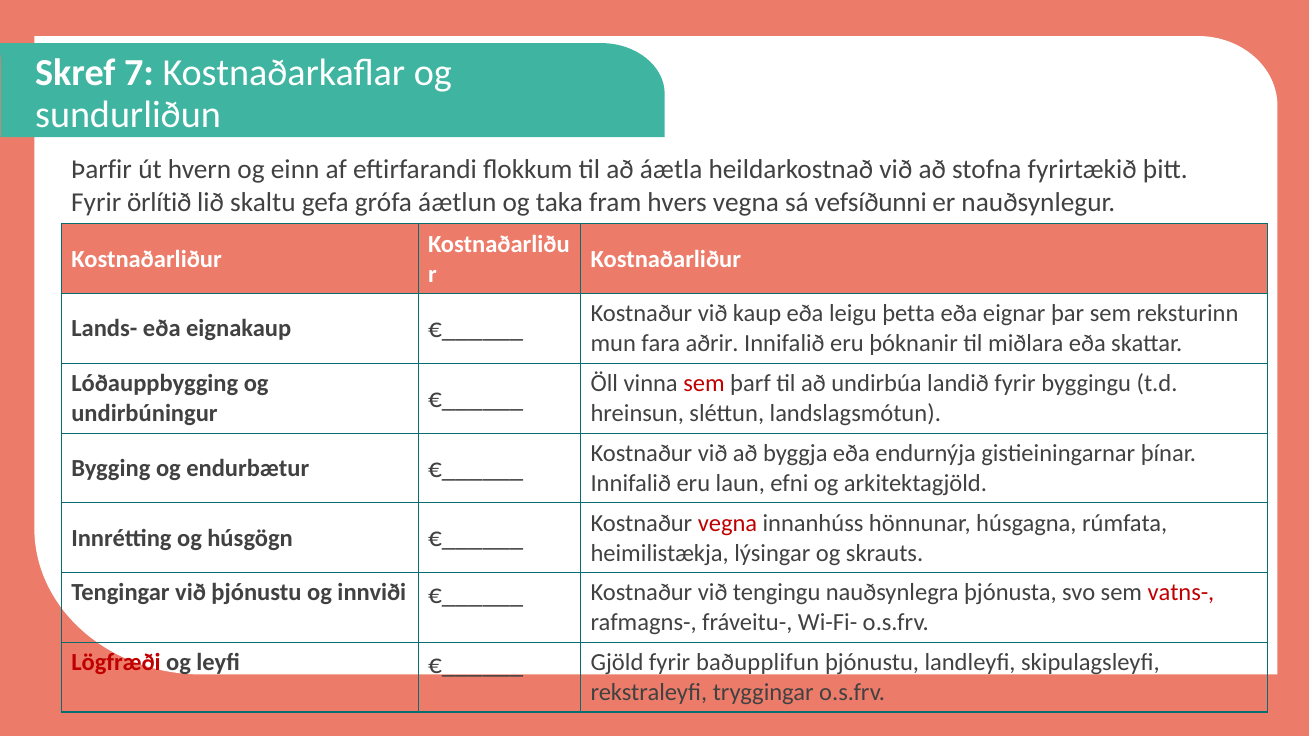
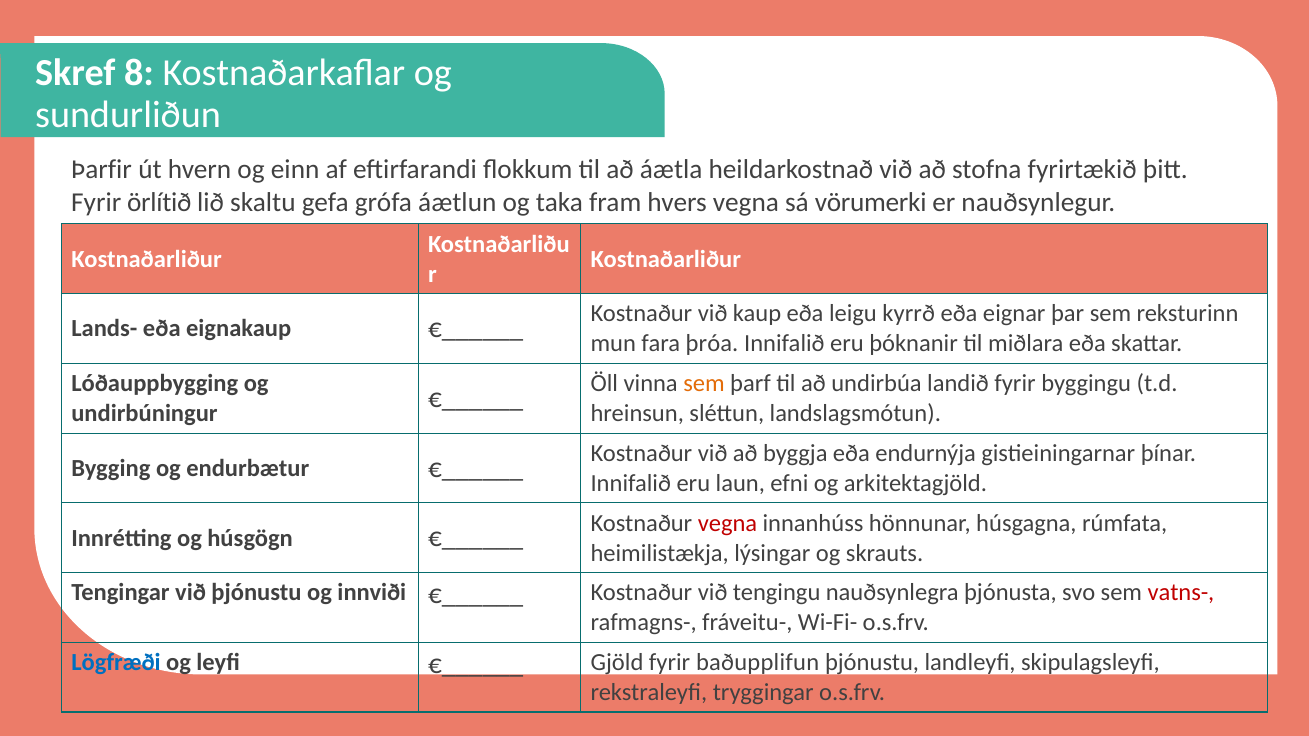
7: 7 -> 8
vefsíðunni: vefsíðunni -> vörumerki
þetta: þetta -> kyrrð
aðrir: aðrir -> þróa
sem at (704, 384) colour: red -> orange
Lögfræði colour: red -> blue
